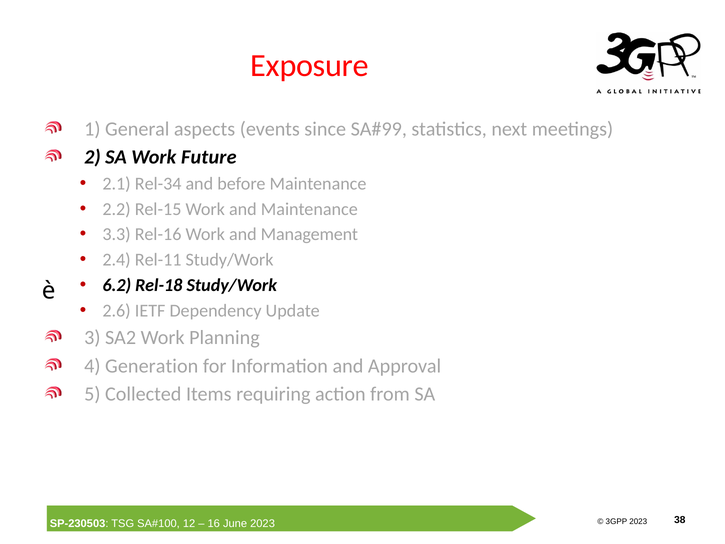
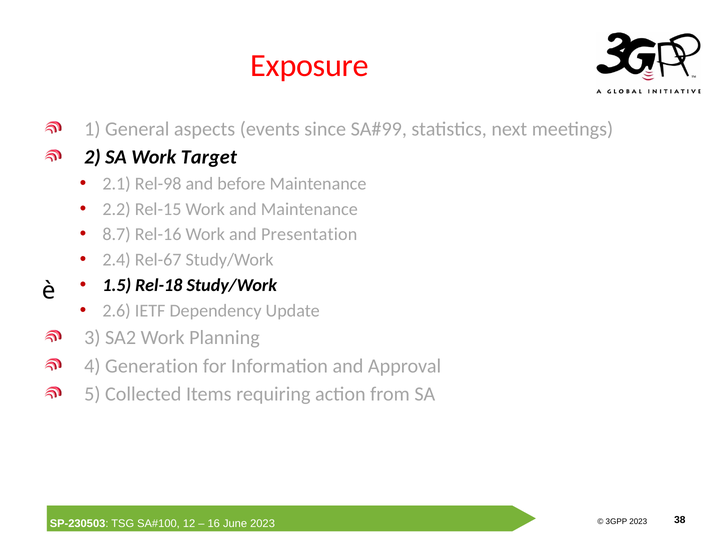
Future: Future -> Target
Rel-34: Rel-34 -> Rel-98
3.3: 3.3 -> 8.7
Management: Management -> Presentation
Rel-11: Rel-11 -> Rel-67
6.2: 6.2 -> 1.5
